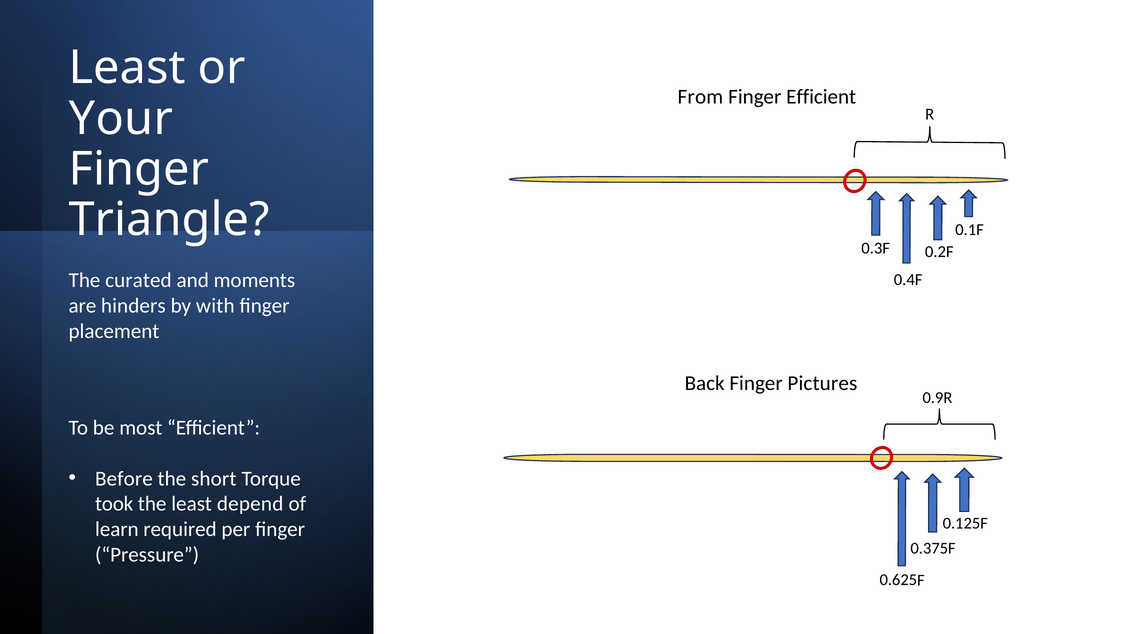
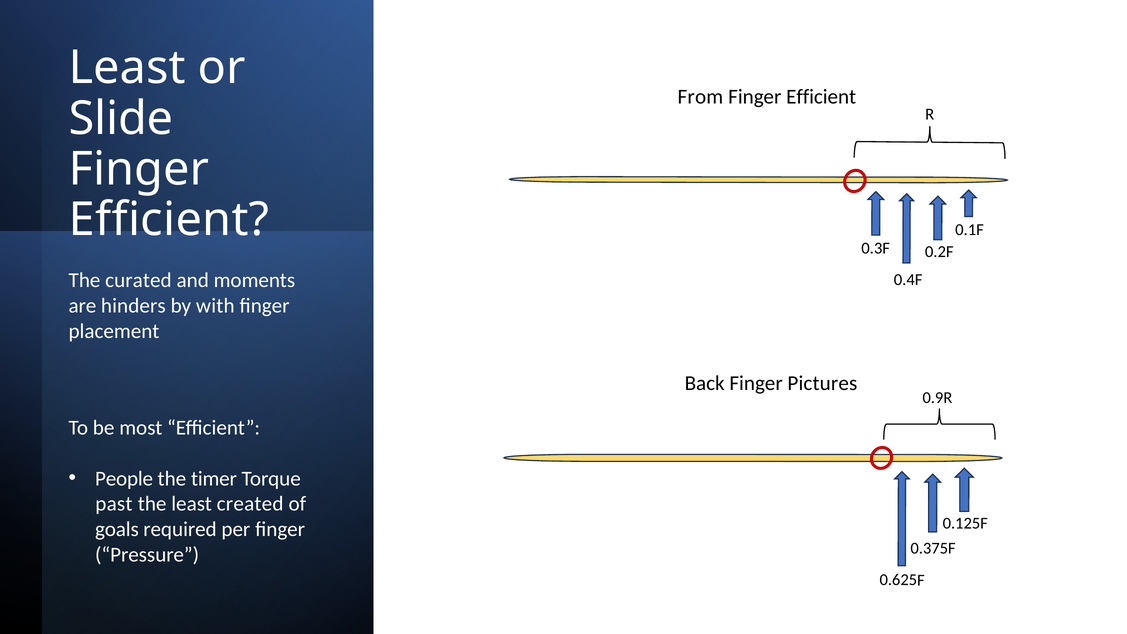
Your: Your -> Slide
Triangle at (169, 220): Triangle -> Efficient
Before: Before -> People
short: short -> timer
took: took -> past
depend: depend -> created
learn: learn -> goals
